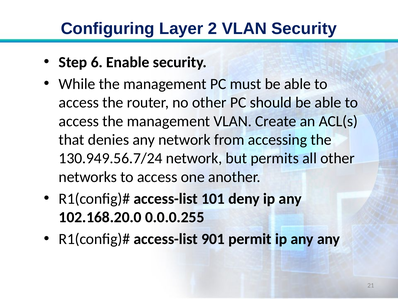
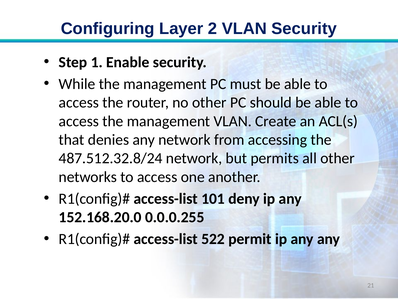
6: 6 -> 1
130.949.56.7/24: 130.949.56.7/24 -> 487.512.32.8/24
102.168.20.0: 102.168.20.0 -> 152.168.20.0
901: 901 -> 522
